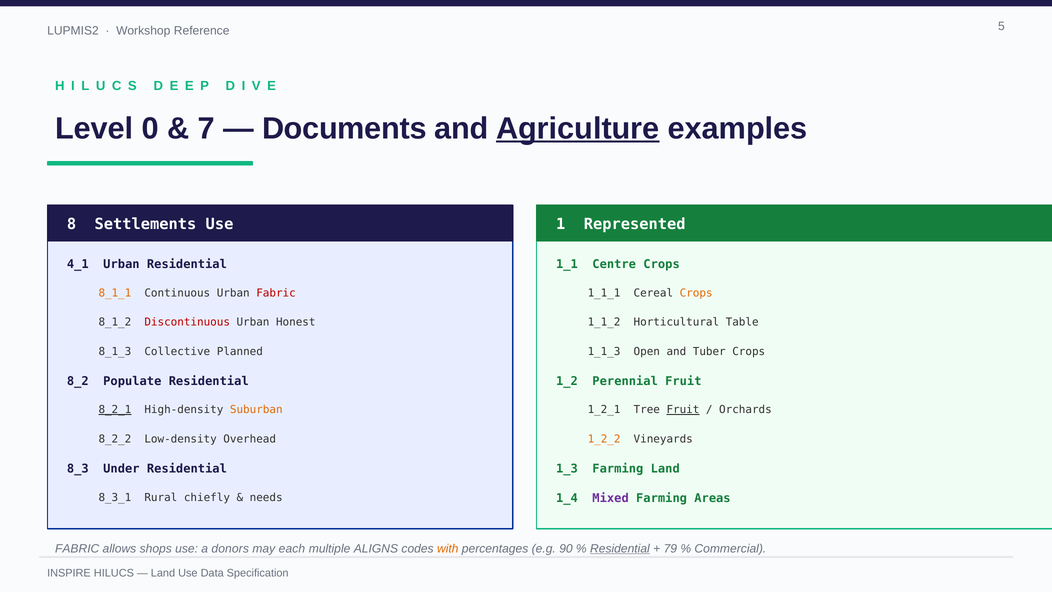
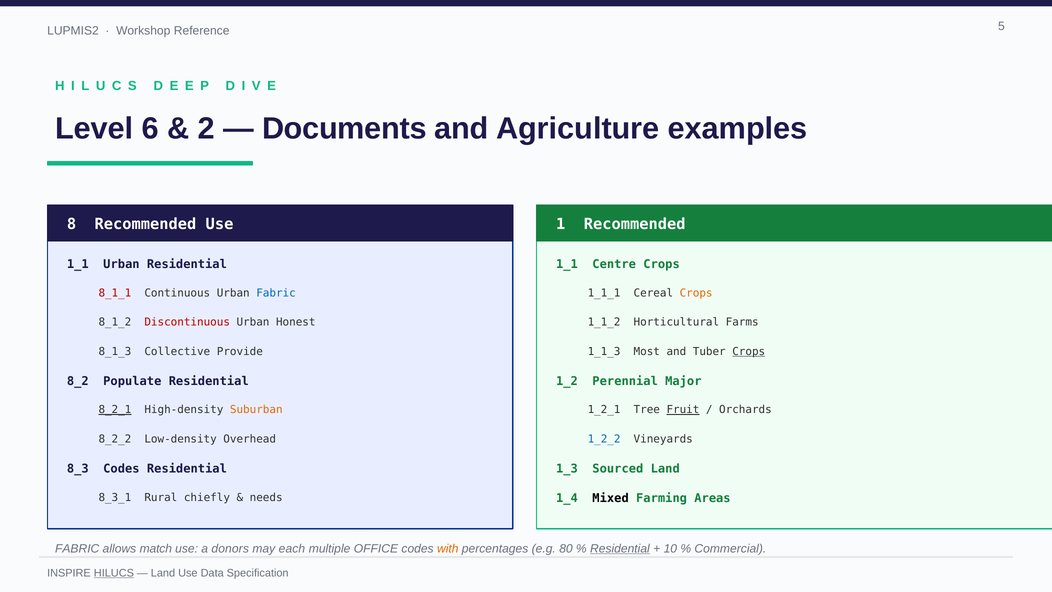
0: 0 -> 6
7: 7 -> 2
Agriculture underline: present -> none
8 Settlements: Settlements -> Recommended
1 Represented: Represented -> Recommended
4_1 at (78, 264): 4_1 -> 1_1
8_1_1 colour: orange -> red
Fabric at (276, 293) colour: red -> blue
Table: Table -> Farms
Planned: Planned -> Provide
Open: Open -> Most
Crops at (749, 351) underline: none -> present
Perennial Fruit: Fruit -> Major
1_2_2 colour: orange -> blue
8_3 Under: Under -> Codes
1_3 Farming: Farming -> Sourced
Mixed colour: purple -> black
shops: shops -> match
ALIGNS: ALIGNS -> OFFICE
90: 90 -> 80
79: 79 -> 10
HILUCS underline: none -> present
